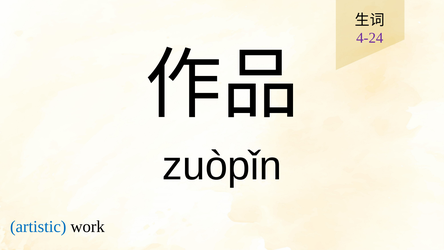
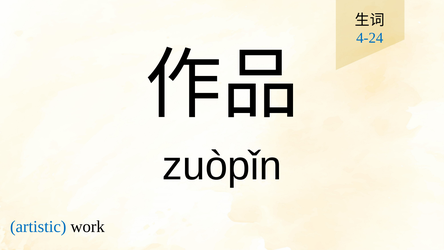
4-24 colour: purple -> blue
